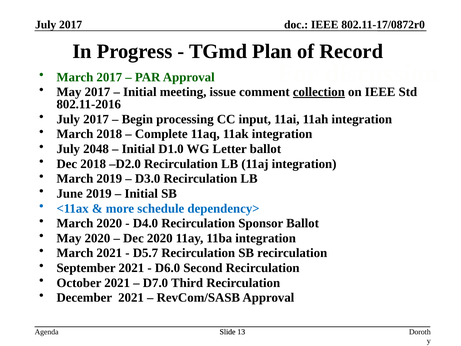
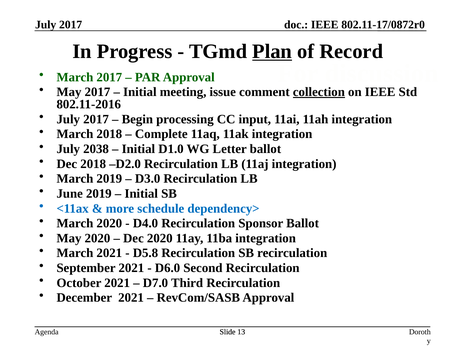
Plan underline: none -> present
2048: 2048 -> 2038
D5.7: D5.7 -> D5.8
